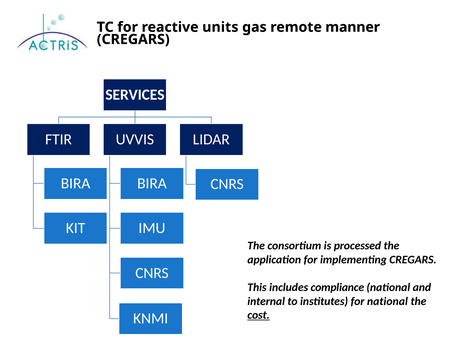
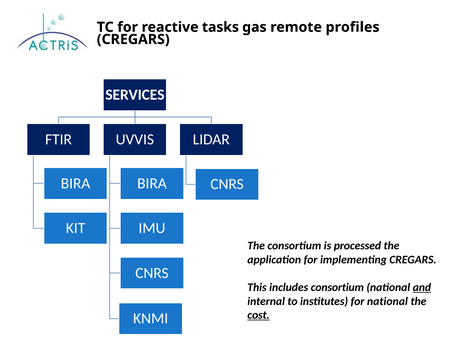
units: units -> tasks
manner: manner -> profiles
includes compliance: compliance -> consortium
and underline: none -> present
